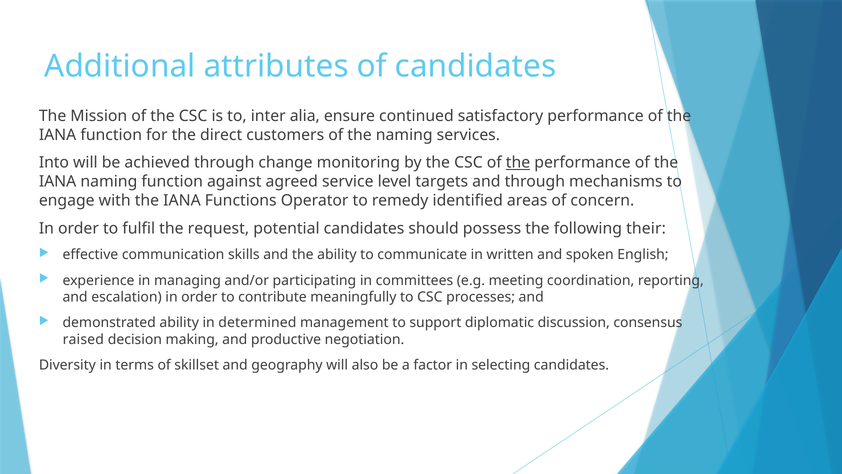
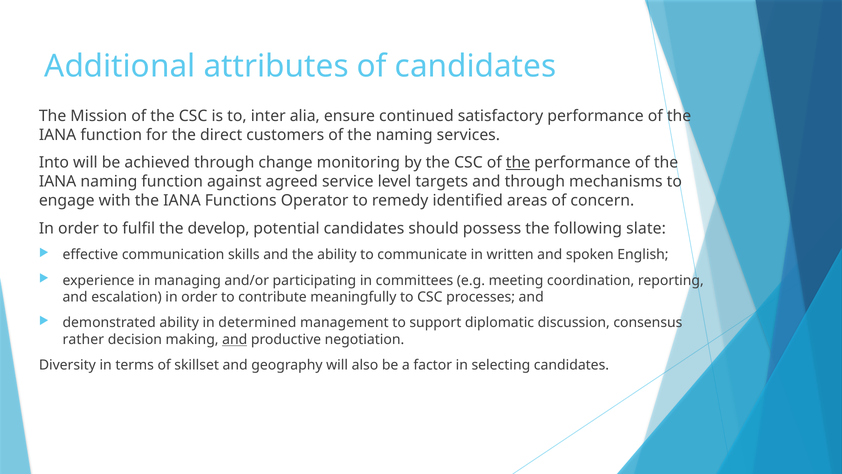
request: request -> develop
their: their -> slate
raised: raised -> rather
and at (235, 339) underline: none -> present
